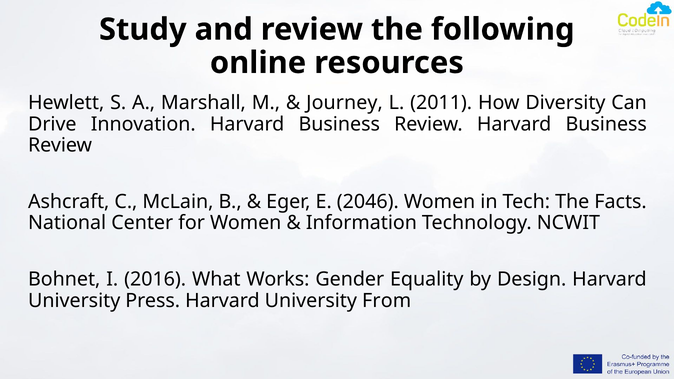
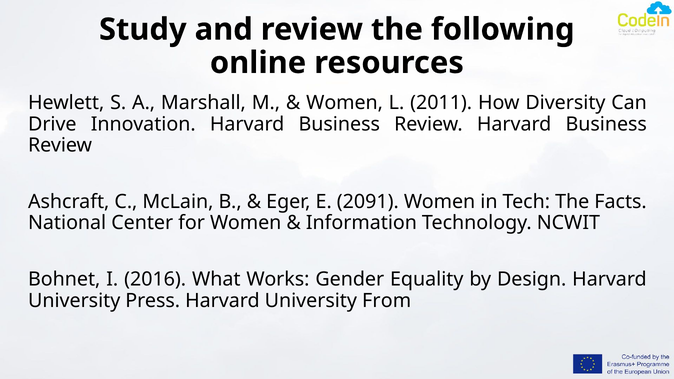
Journey at (344, 103): Journey -> Women
2046: 2046 -> 2091
